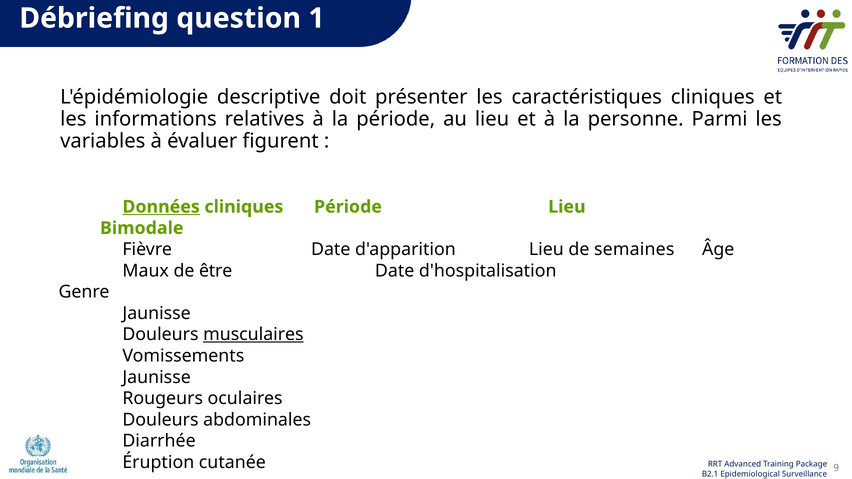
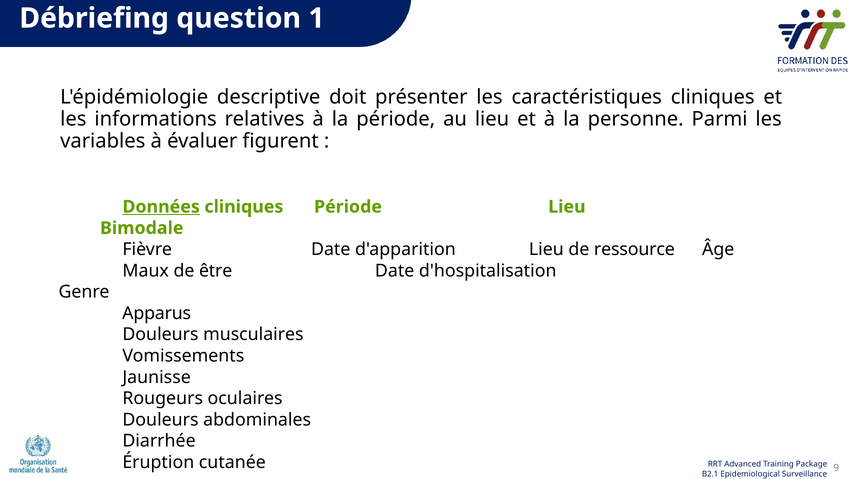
semaines: semaines -> ressource
Jaunisse at (157, 313): Jaunisse -> Apparus
musculaires underline: present -> none
